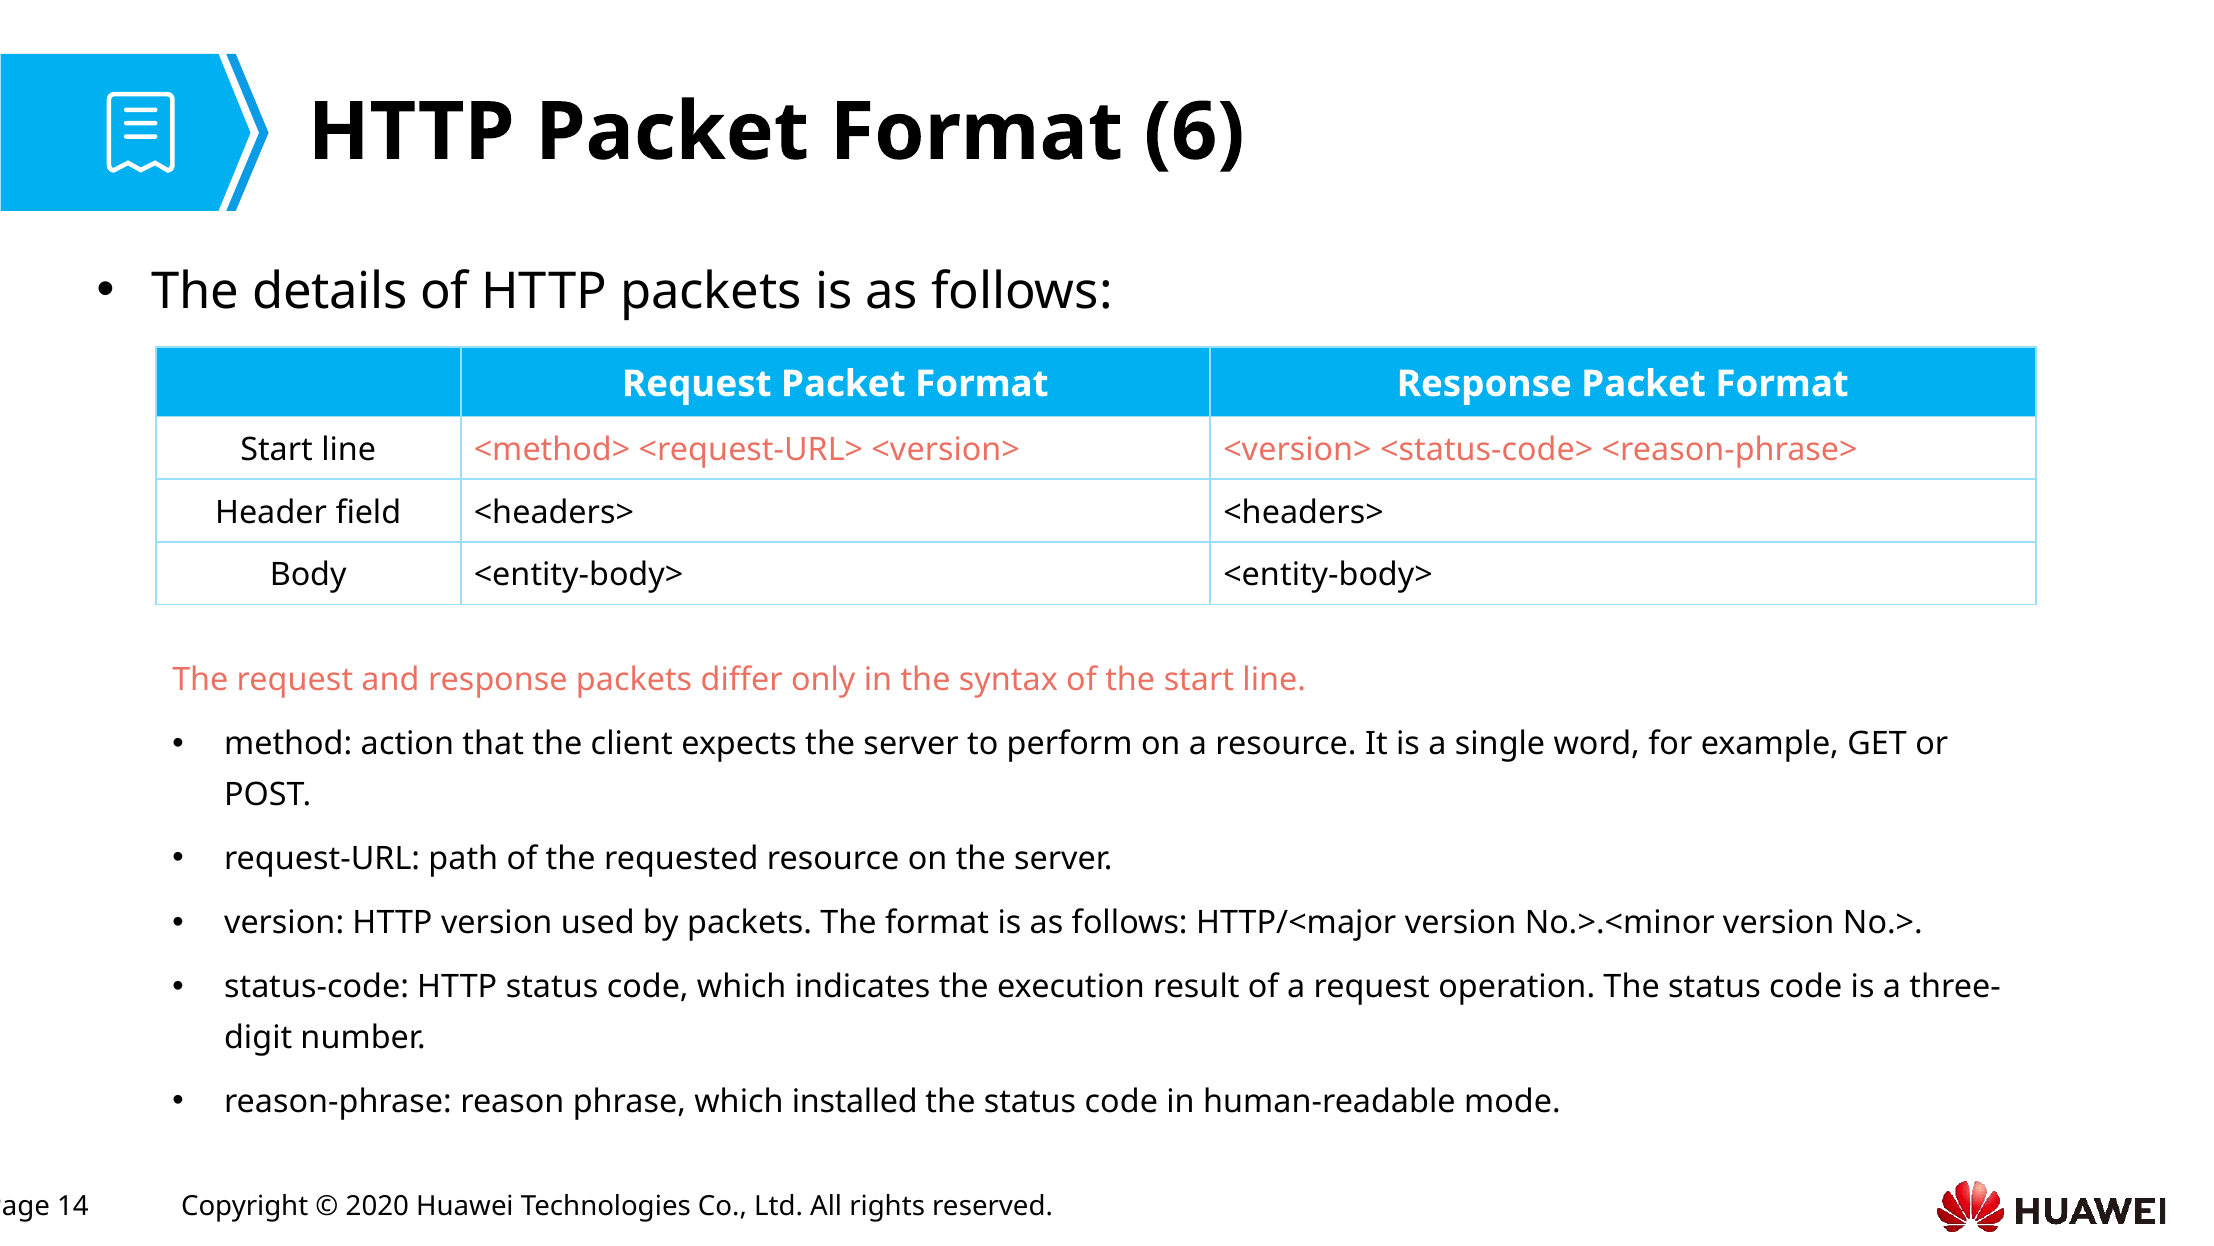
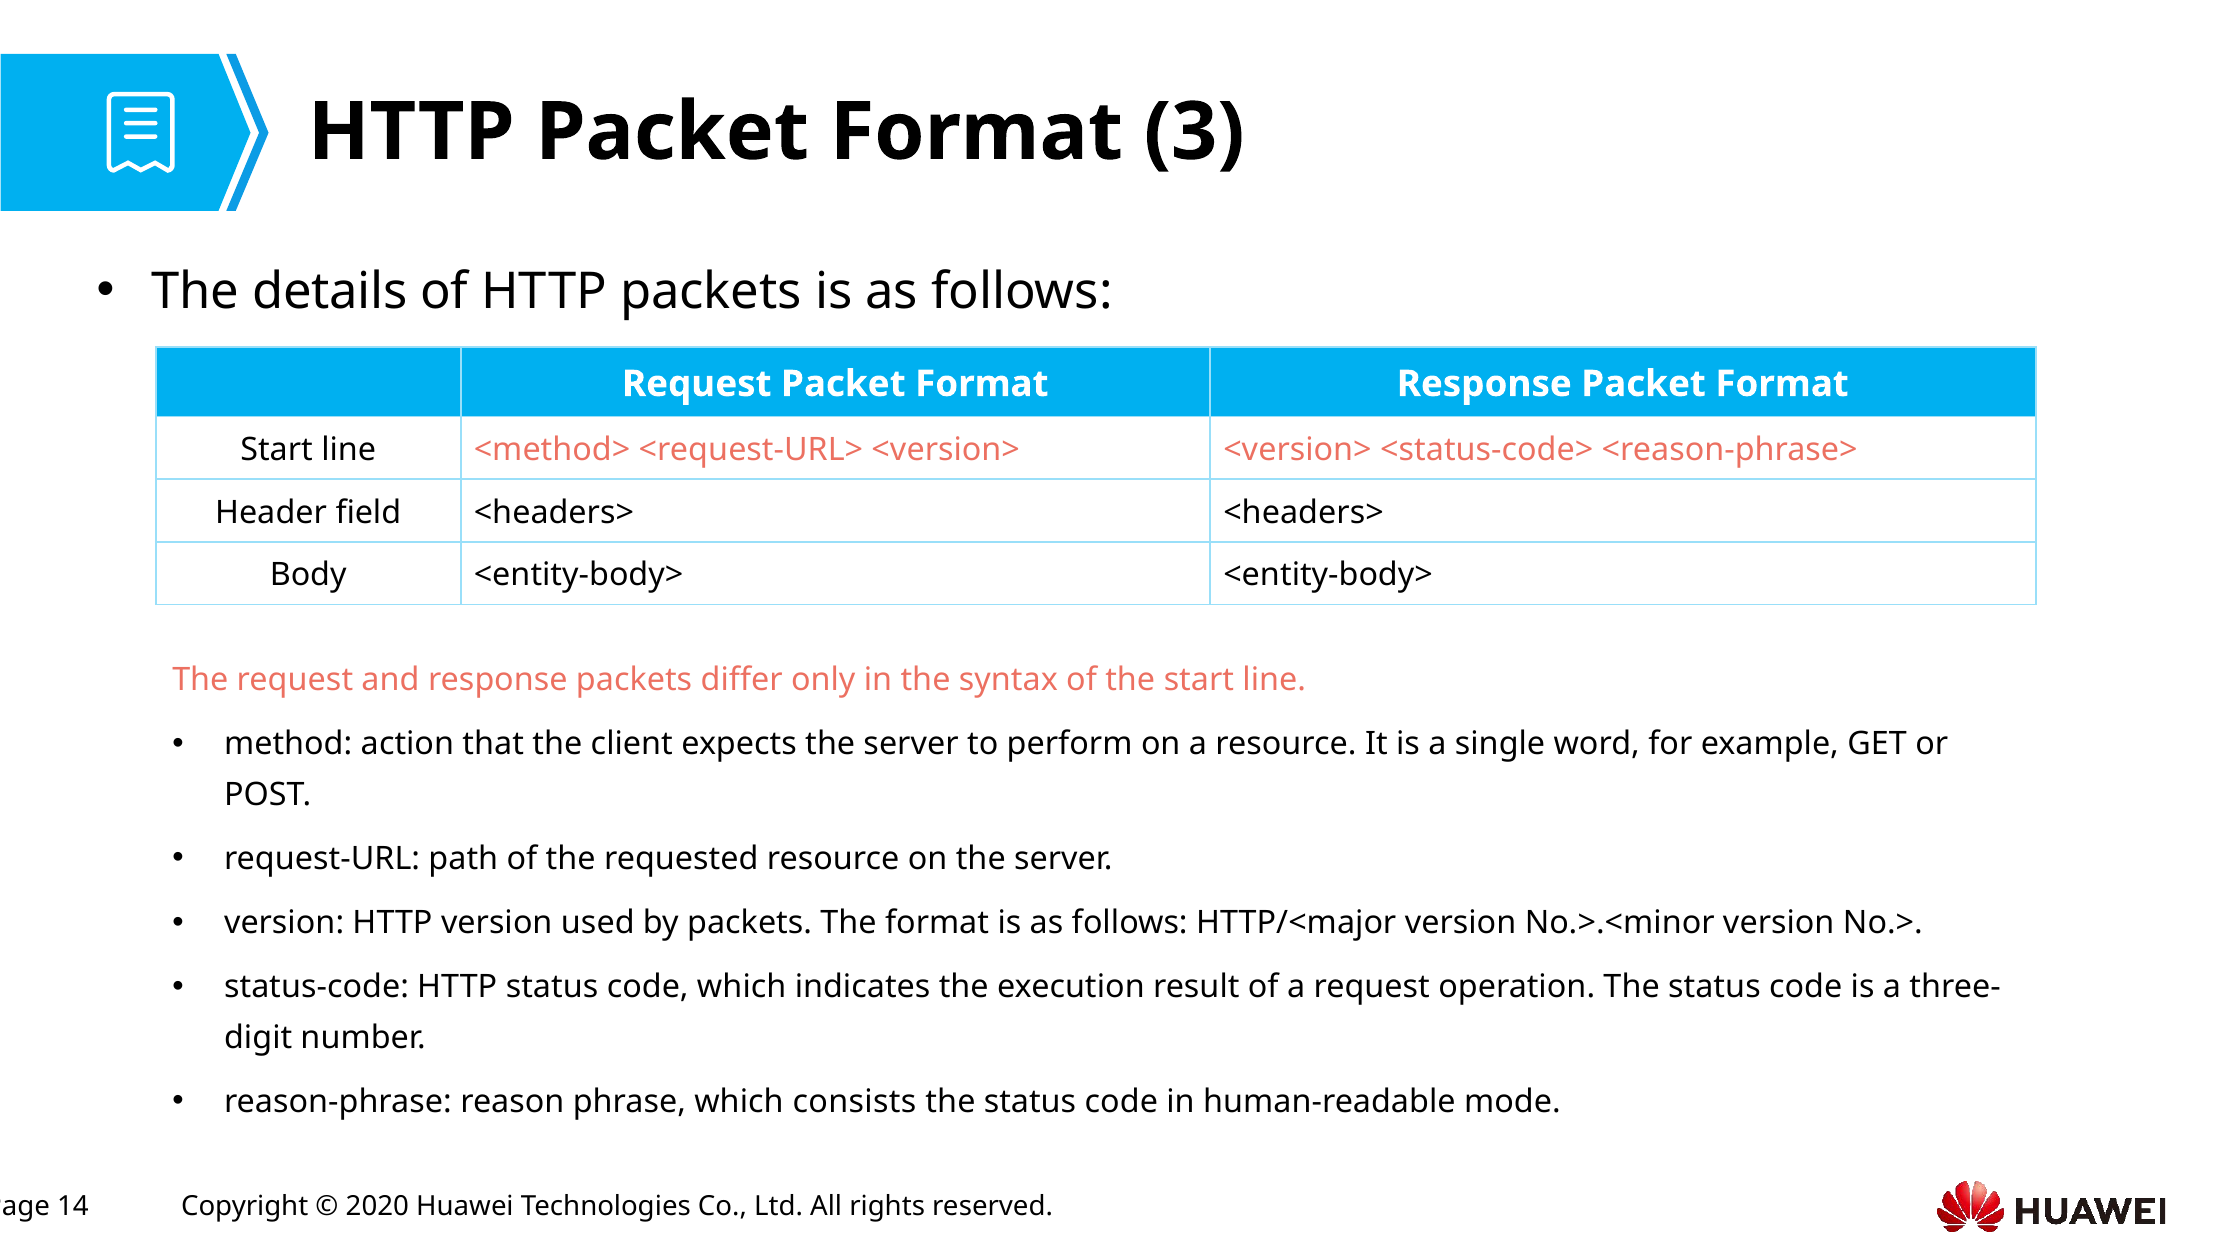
6: 6 -> 3
installed: installed -> consists
